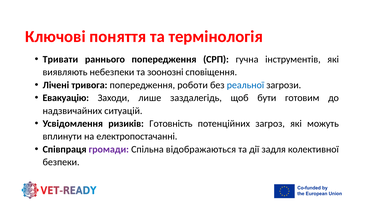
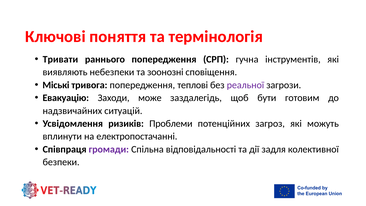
Лічені: Лічені -> Міські
роботи: роботи -> теплові
реальної colour: blue -> purple
лише: лише -> може
Готовність: Готовність -> Проблеми
відображаються: відображаються -> відповідальності
